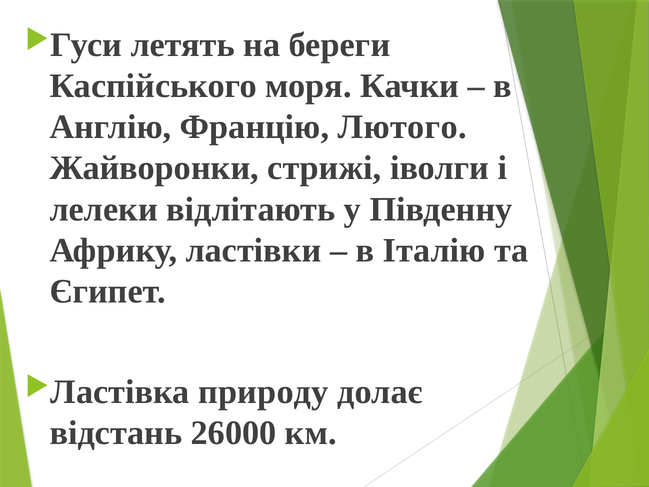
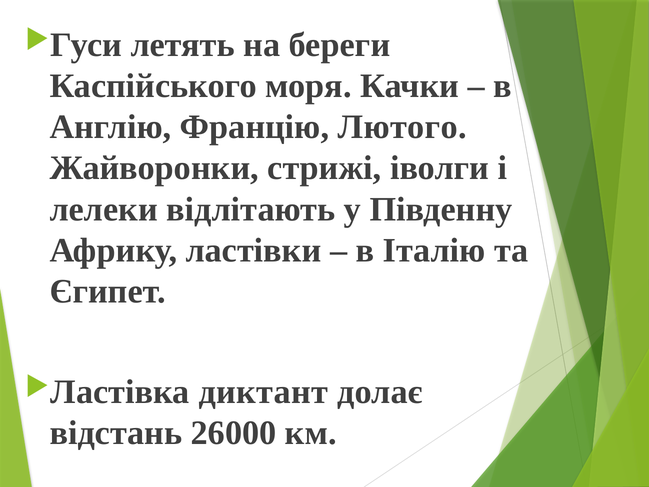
природу: природу -> диктант
